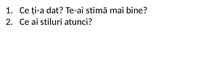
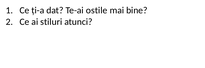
stimă: stimă -> ostile
